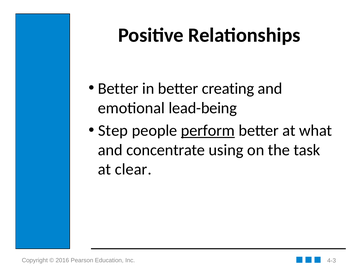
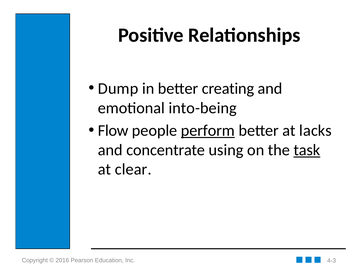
Better at (118, 88): Better -> Dump
lead-being: lead-being -> into-being
Step: Step -> Flow
what: what -> lacks
task underline: none -> present
